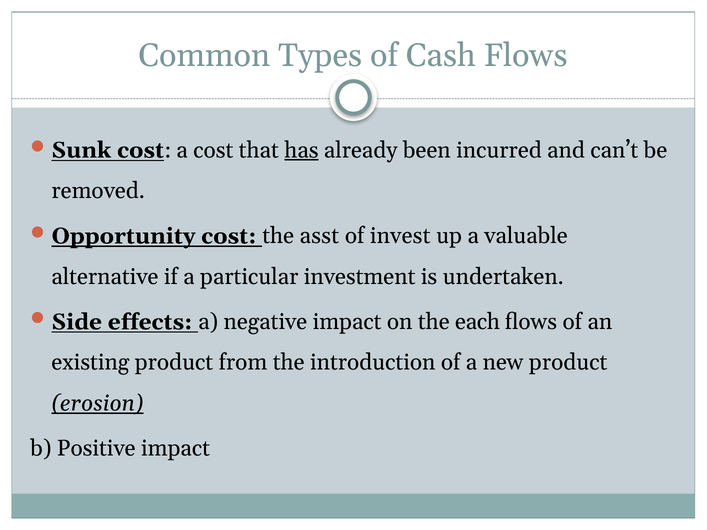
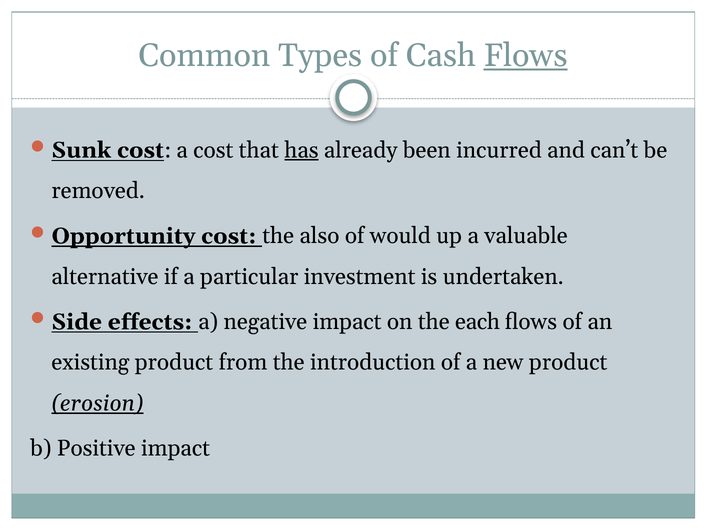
Flows at (526, 56) underline: none -> present
asst: asst -> also
invest: invest -> would
